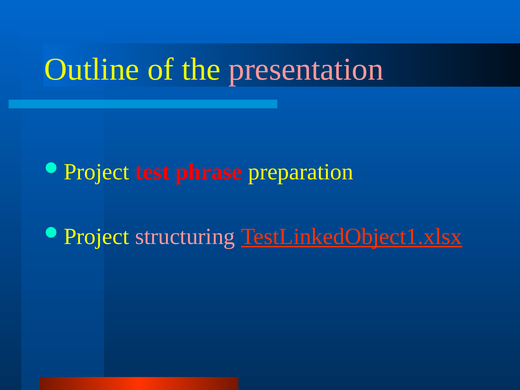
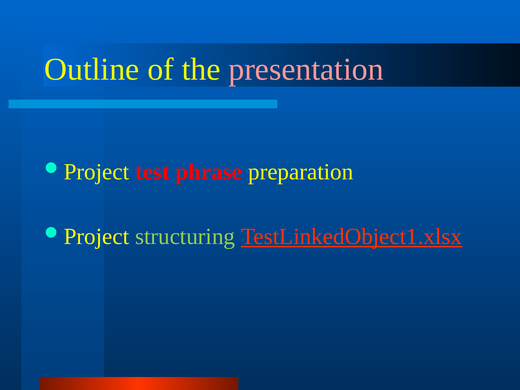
structuring colour: pink -> light green
